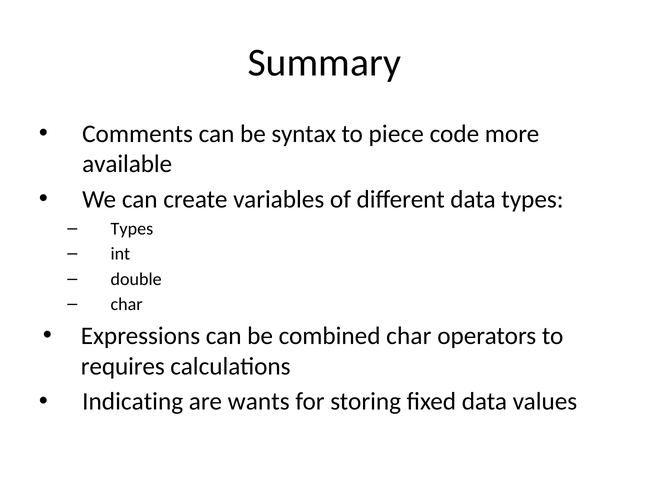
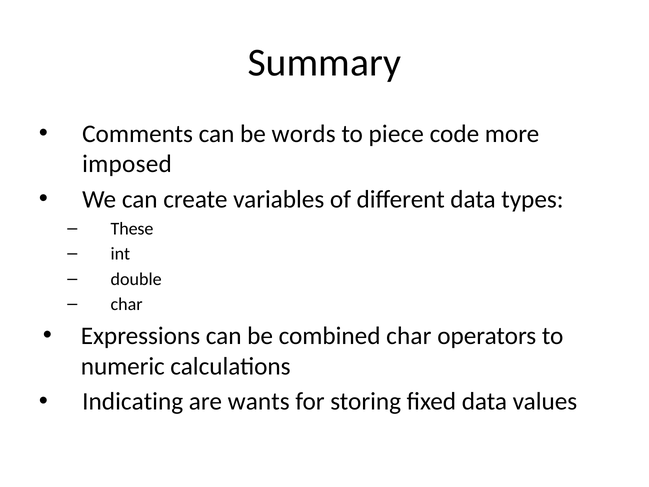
syntax: syntax -> words
available: available -> imposed
Types at (132, 228): Types -> These
requires: requires -> numeric
